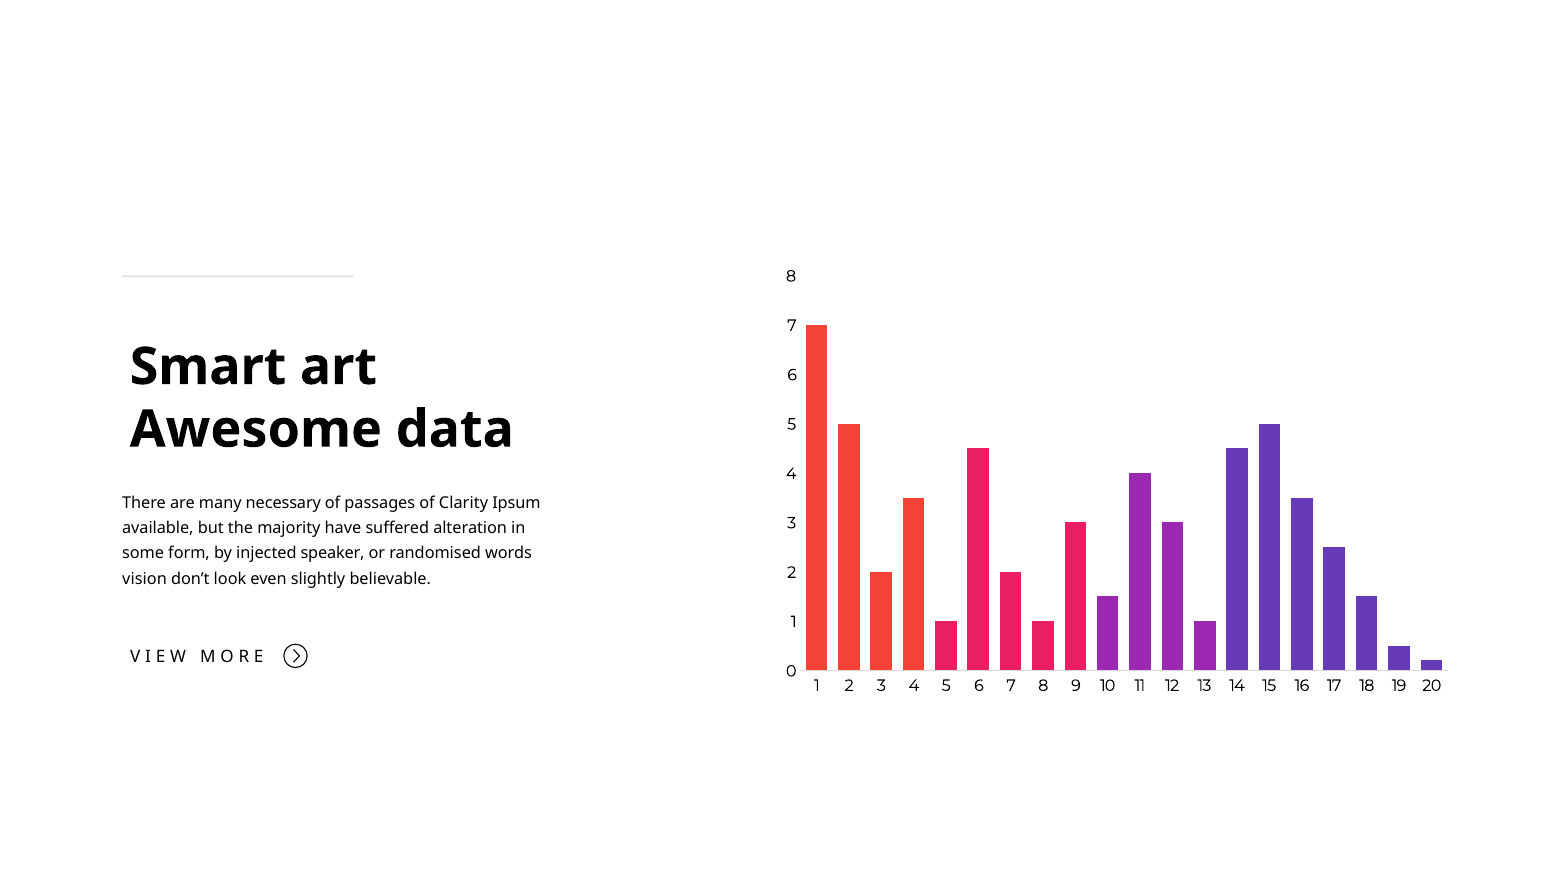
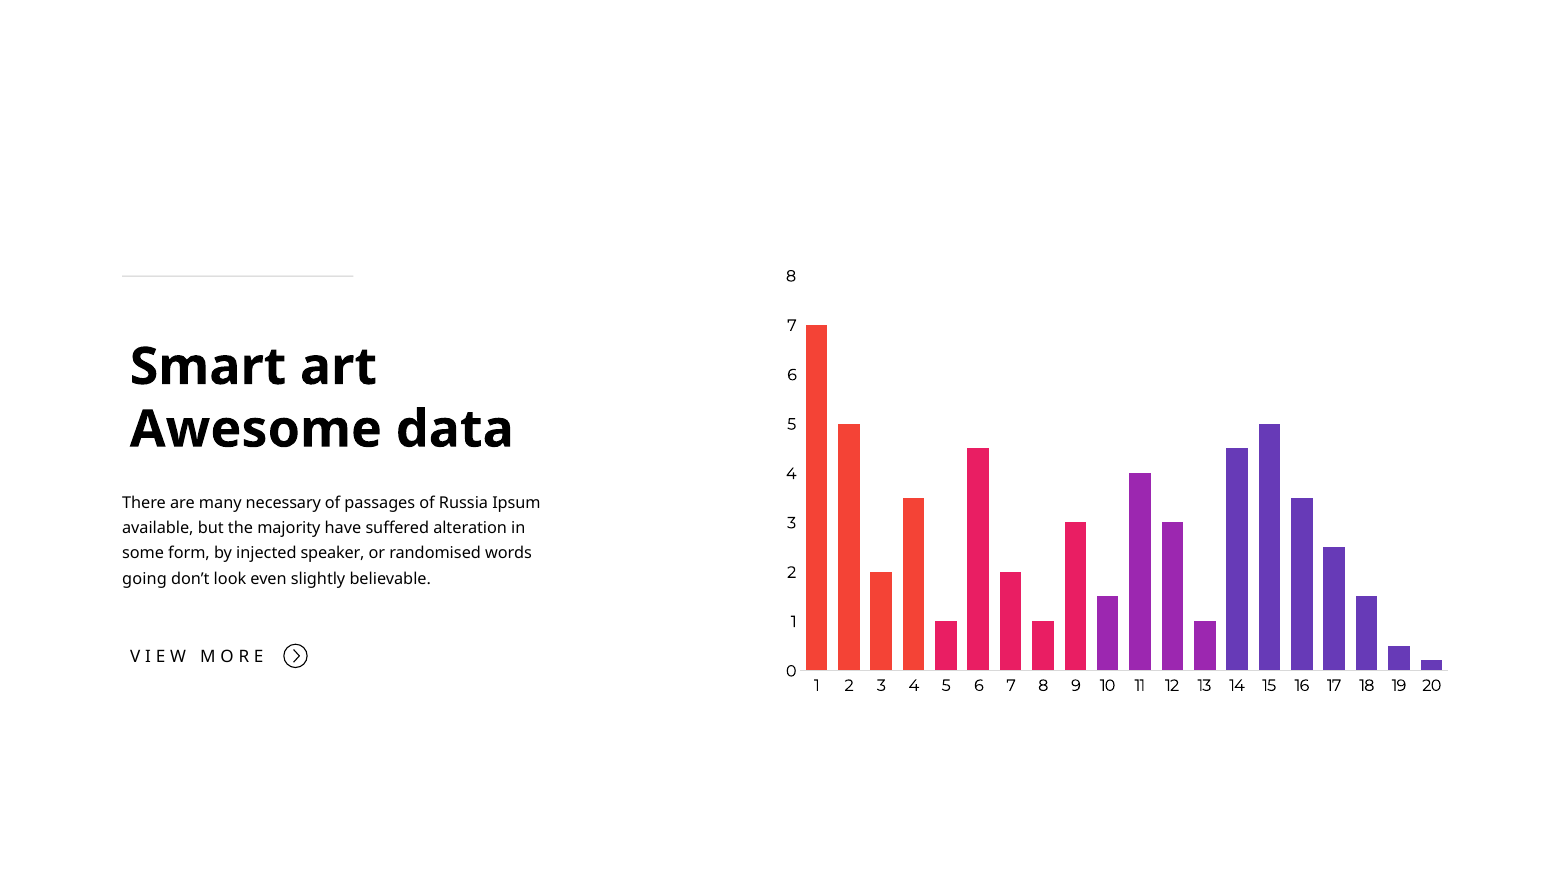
Clarity: Clarity -> Russia
vision: vision -> going
